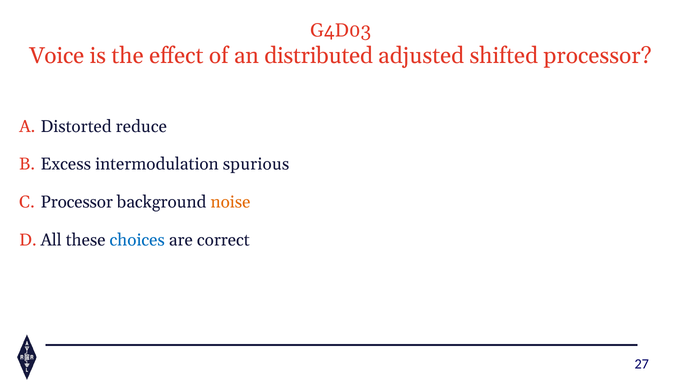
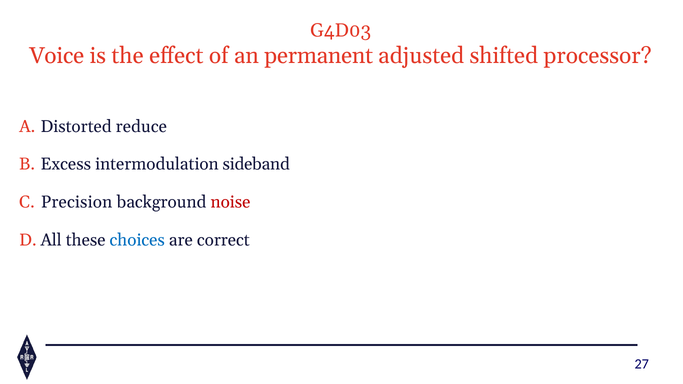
distributed: distributed -> permanent
spurious: spurious -> sideband
Processor at (77, 202): Processor -> Precision
noise colour: orange -> red
